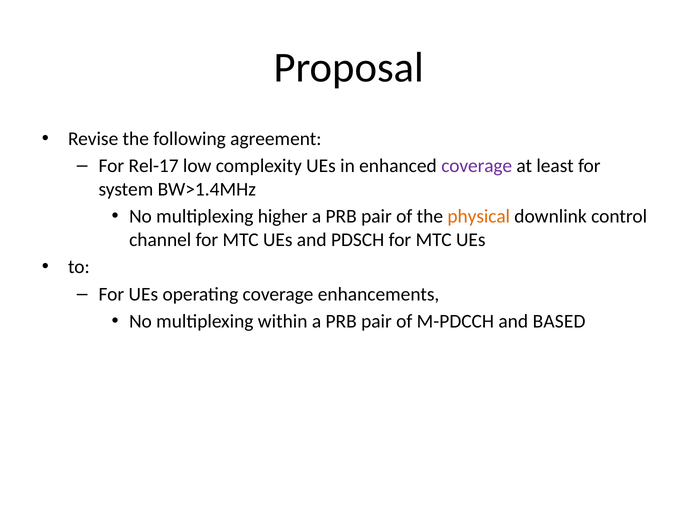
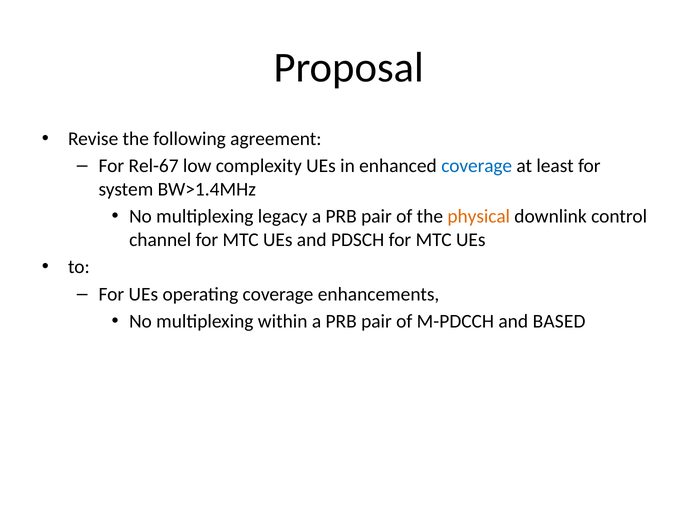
Rel-17: Rel-17 -> Rel-67
coverage at (477, 166) colour: purple -> blue
higher: higher -> legacy
